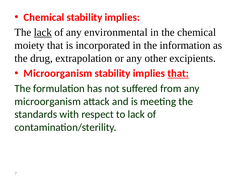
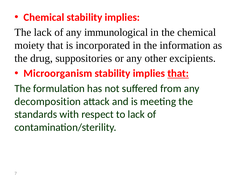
lack at (43, 32) underline: present -> none
environmental: environmental -> immunological
extrapolation: extrapolation -> suppositories
microorganism at (48, 101): microorganism -> decomposition
